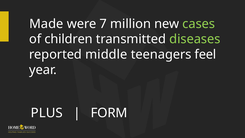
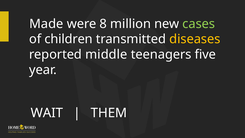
7: 7 -> 8
diseases colour: light green -> yellow
feel: feel -> five
PLUS: PLUS -> WAIT
FORM: FORM -> THEM
